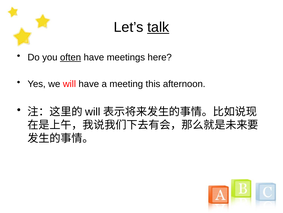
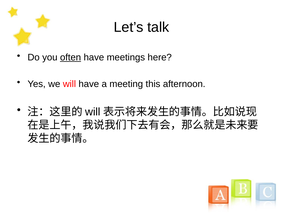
talk underline: present -> none
